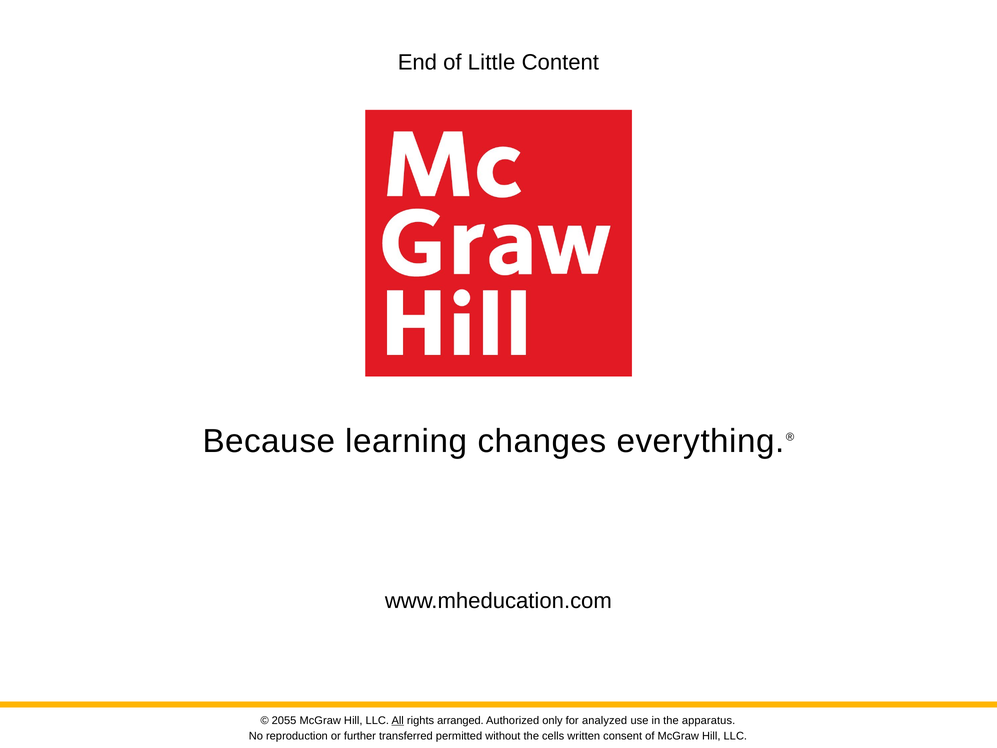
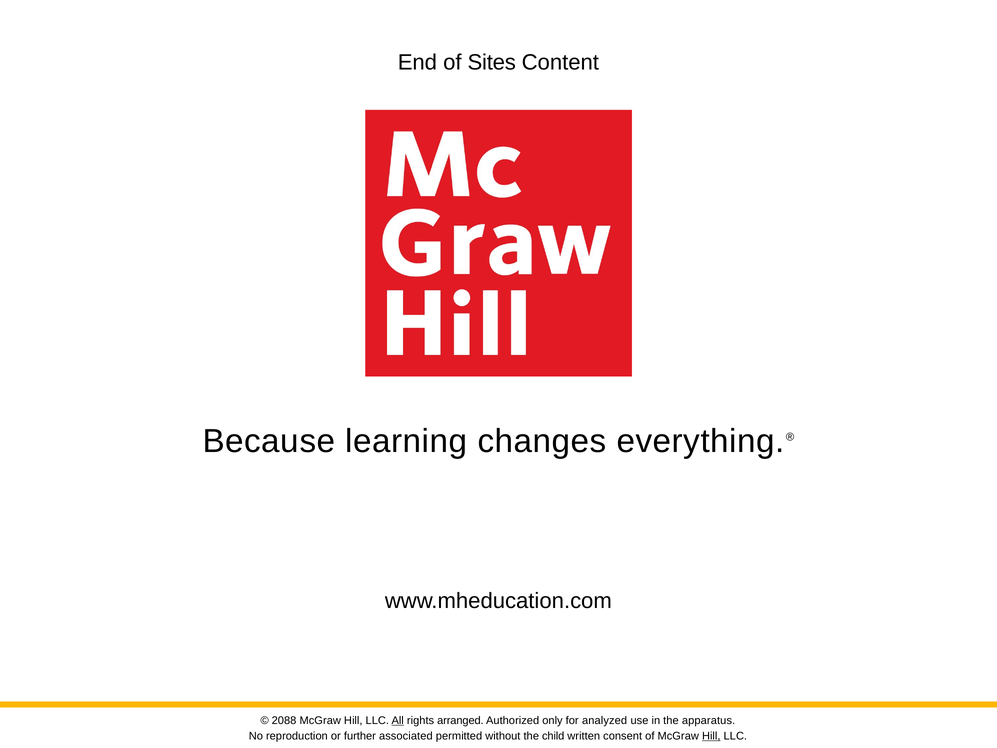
Little: Little -> Sites
2055: 2055 -> 2088
transferred: transferred -> associated
cells: cells -> child
Hill at (711, 736) underline: none -> present
